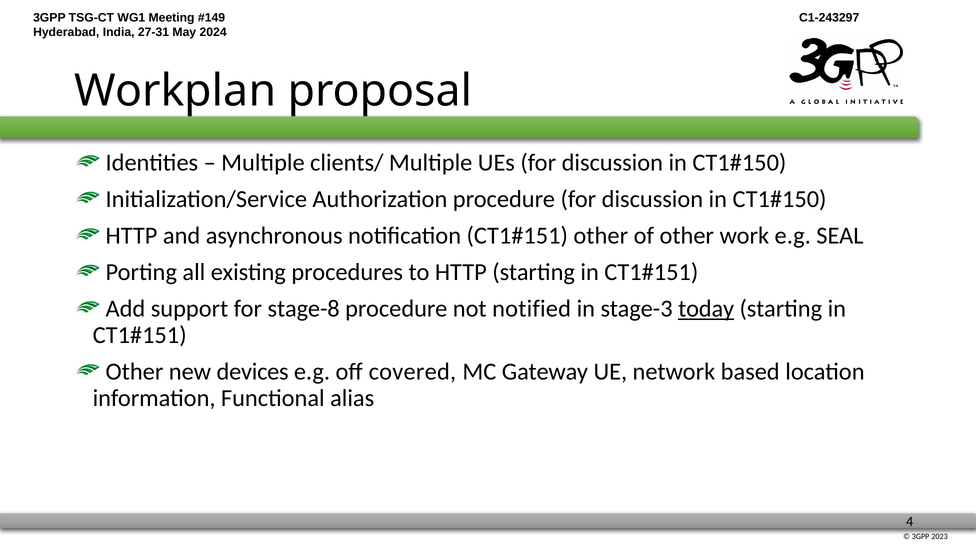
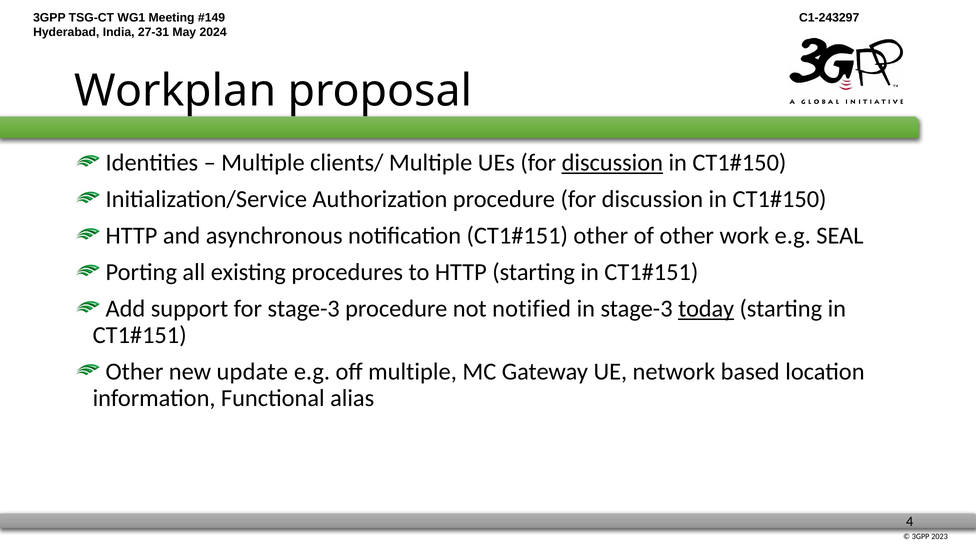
discussion at (612, 163) underline: none -> present
for stage-8: stage-8 -> stage-3
devices: devices -> update
off covered: covered -> multiple
